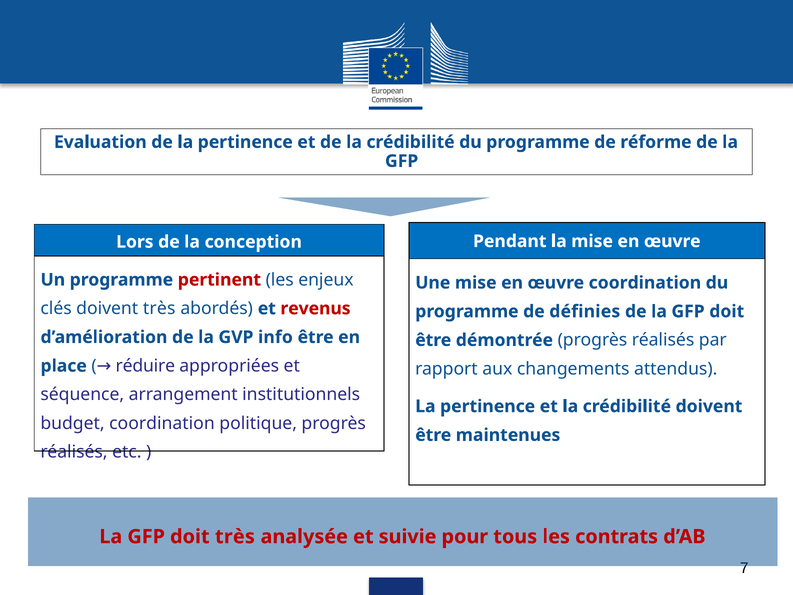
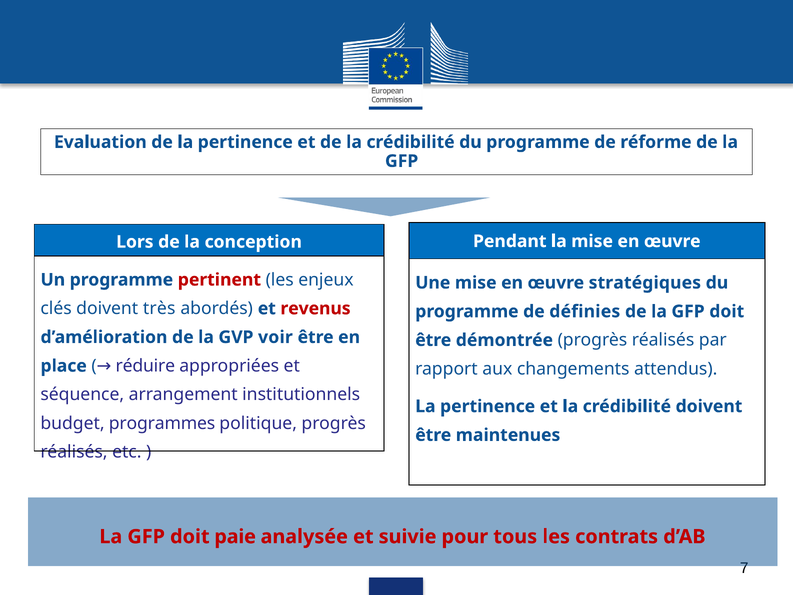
œuvre coordination: coordination -> stratégiques
info: info -> voir
budget coordination: coordination -> programmes
doit très: très -> paie
